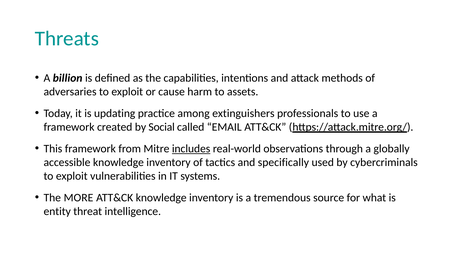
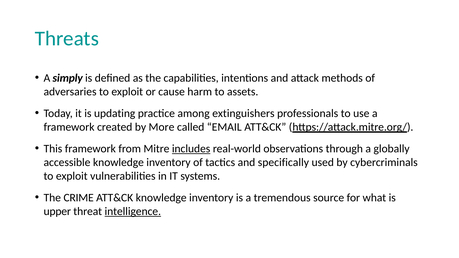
billion: billion -> simply
Social: Social -> More
MORE: MORE -> CRIME
entity: entity -> upper
intelligence underline: none -> present
